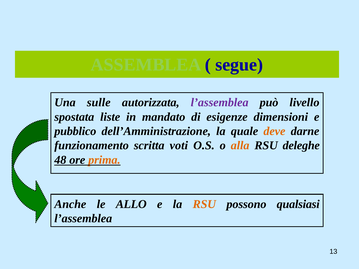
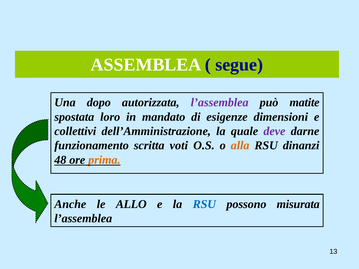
ASSEMBLEA colour: light green -> white
sulle: sulle -> dopo
livello: livello -> matite
liste: liste -> loro
pubblico: pubblico -> collettivi
deve colour: orange -> purple
deleghe: deleghe -> dinanzi
RSU at (204, 204) colour: orange -> blue
qualsiasi: qualsiasi -> misurata
